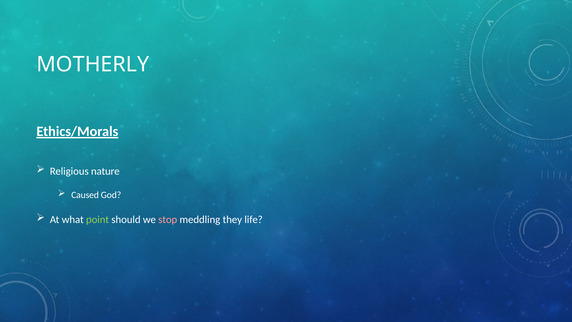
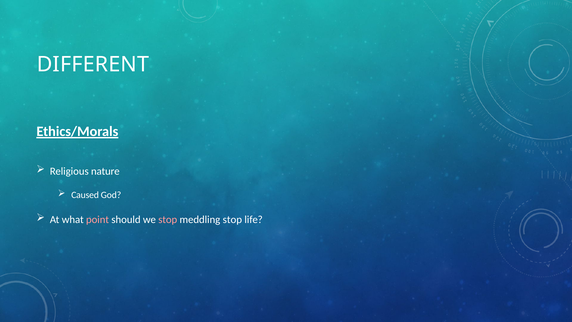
MOTHERLY: MOTHERLY -> DIFFERENT
point colour: light green -> pink
meddling they: they -> stop
